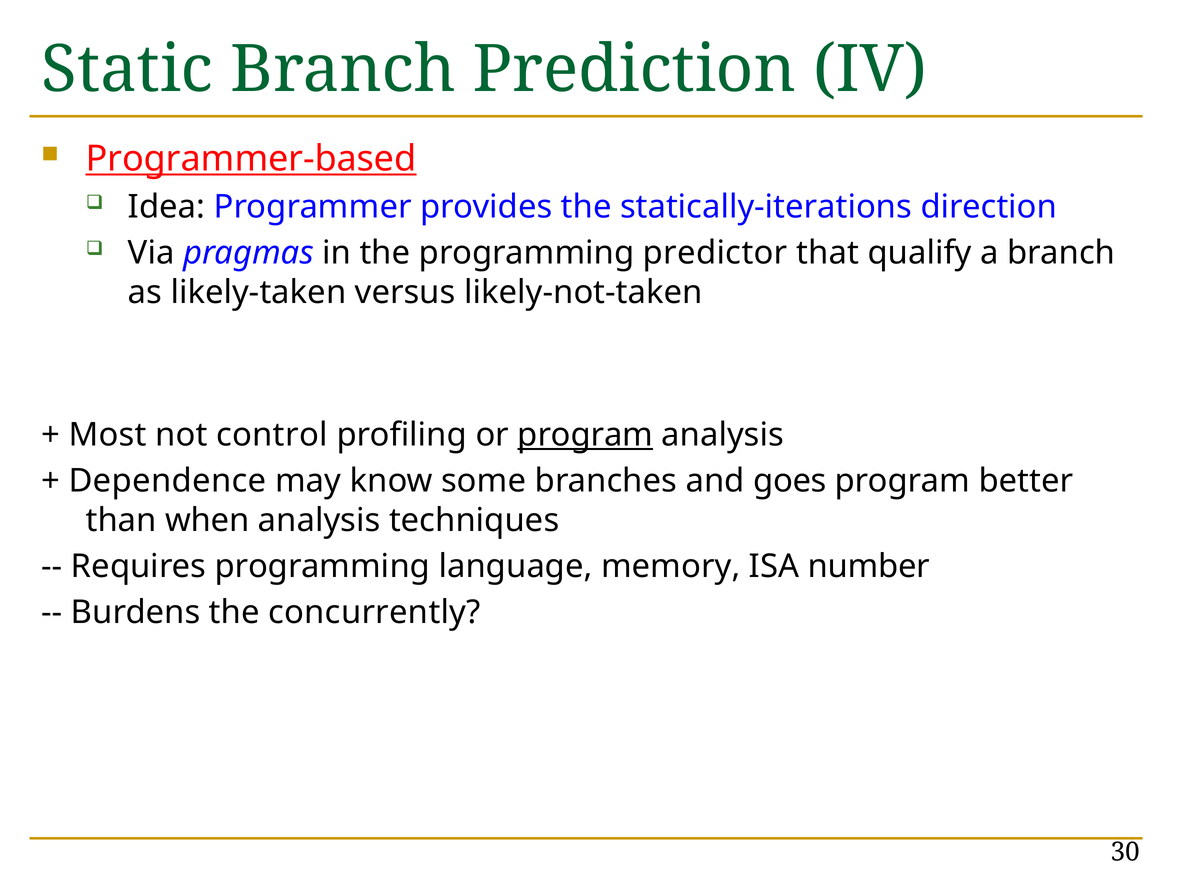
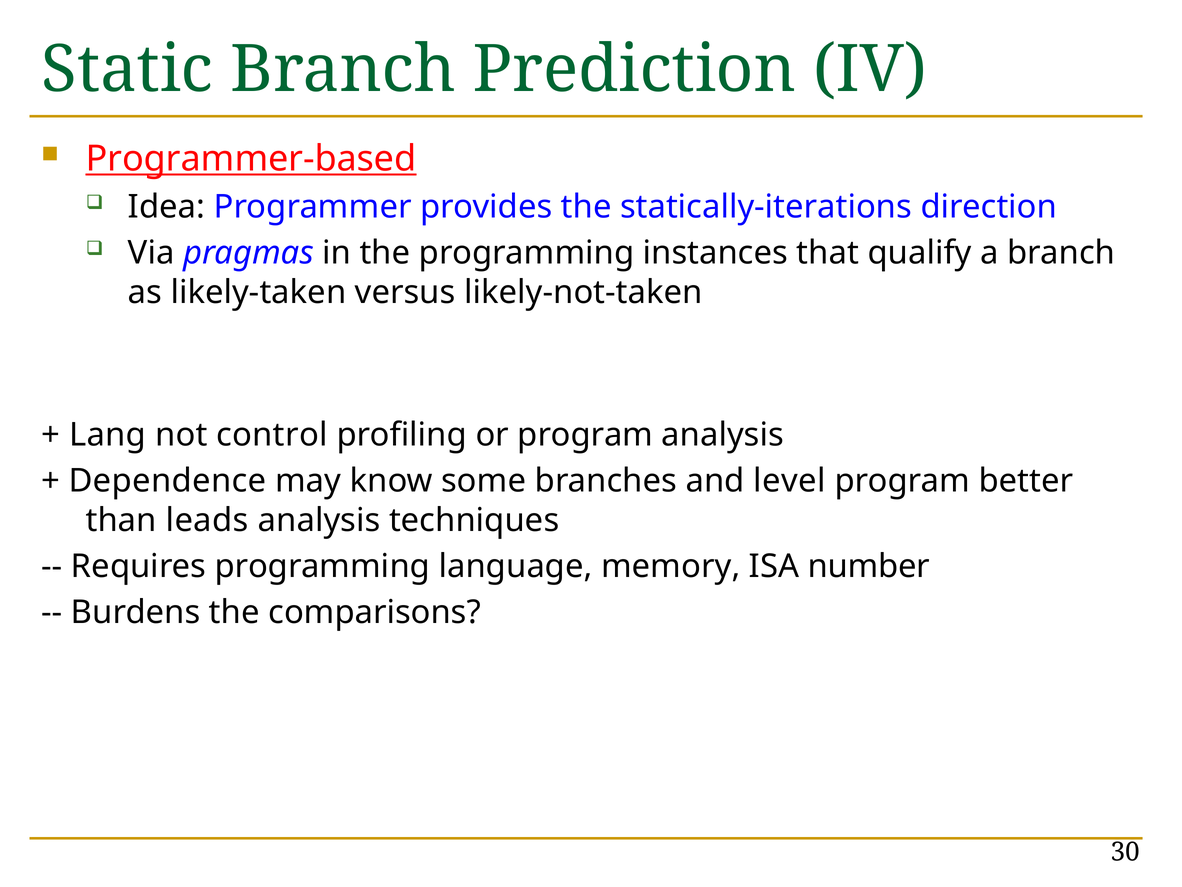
predictor: predictor -> instances
Most: Most -> Lang
program at (585, 435) underline: present -> none
goes: goes -> level
when: when -> leads
concurrently: concurrently -> comparisons
